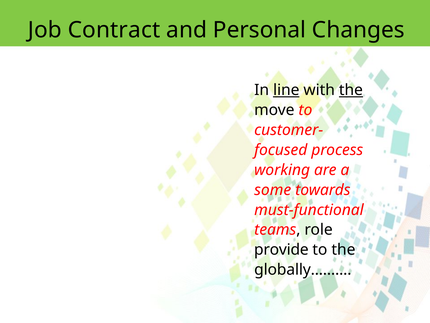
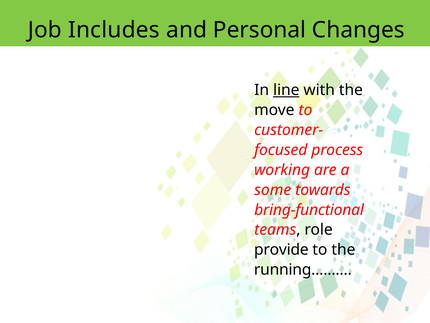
Contract: Contract -> Includes
the at (351, 90) underline: present -> none
must-functional: must-functional -> bring-functional
globally………: globally……… -> running………
